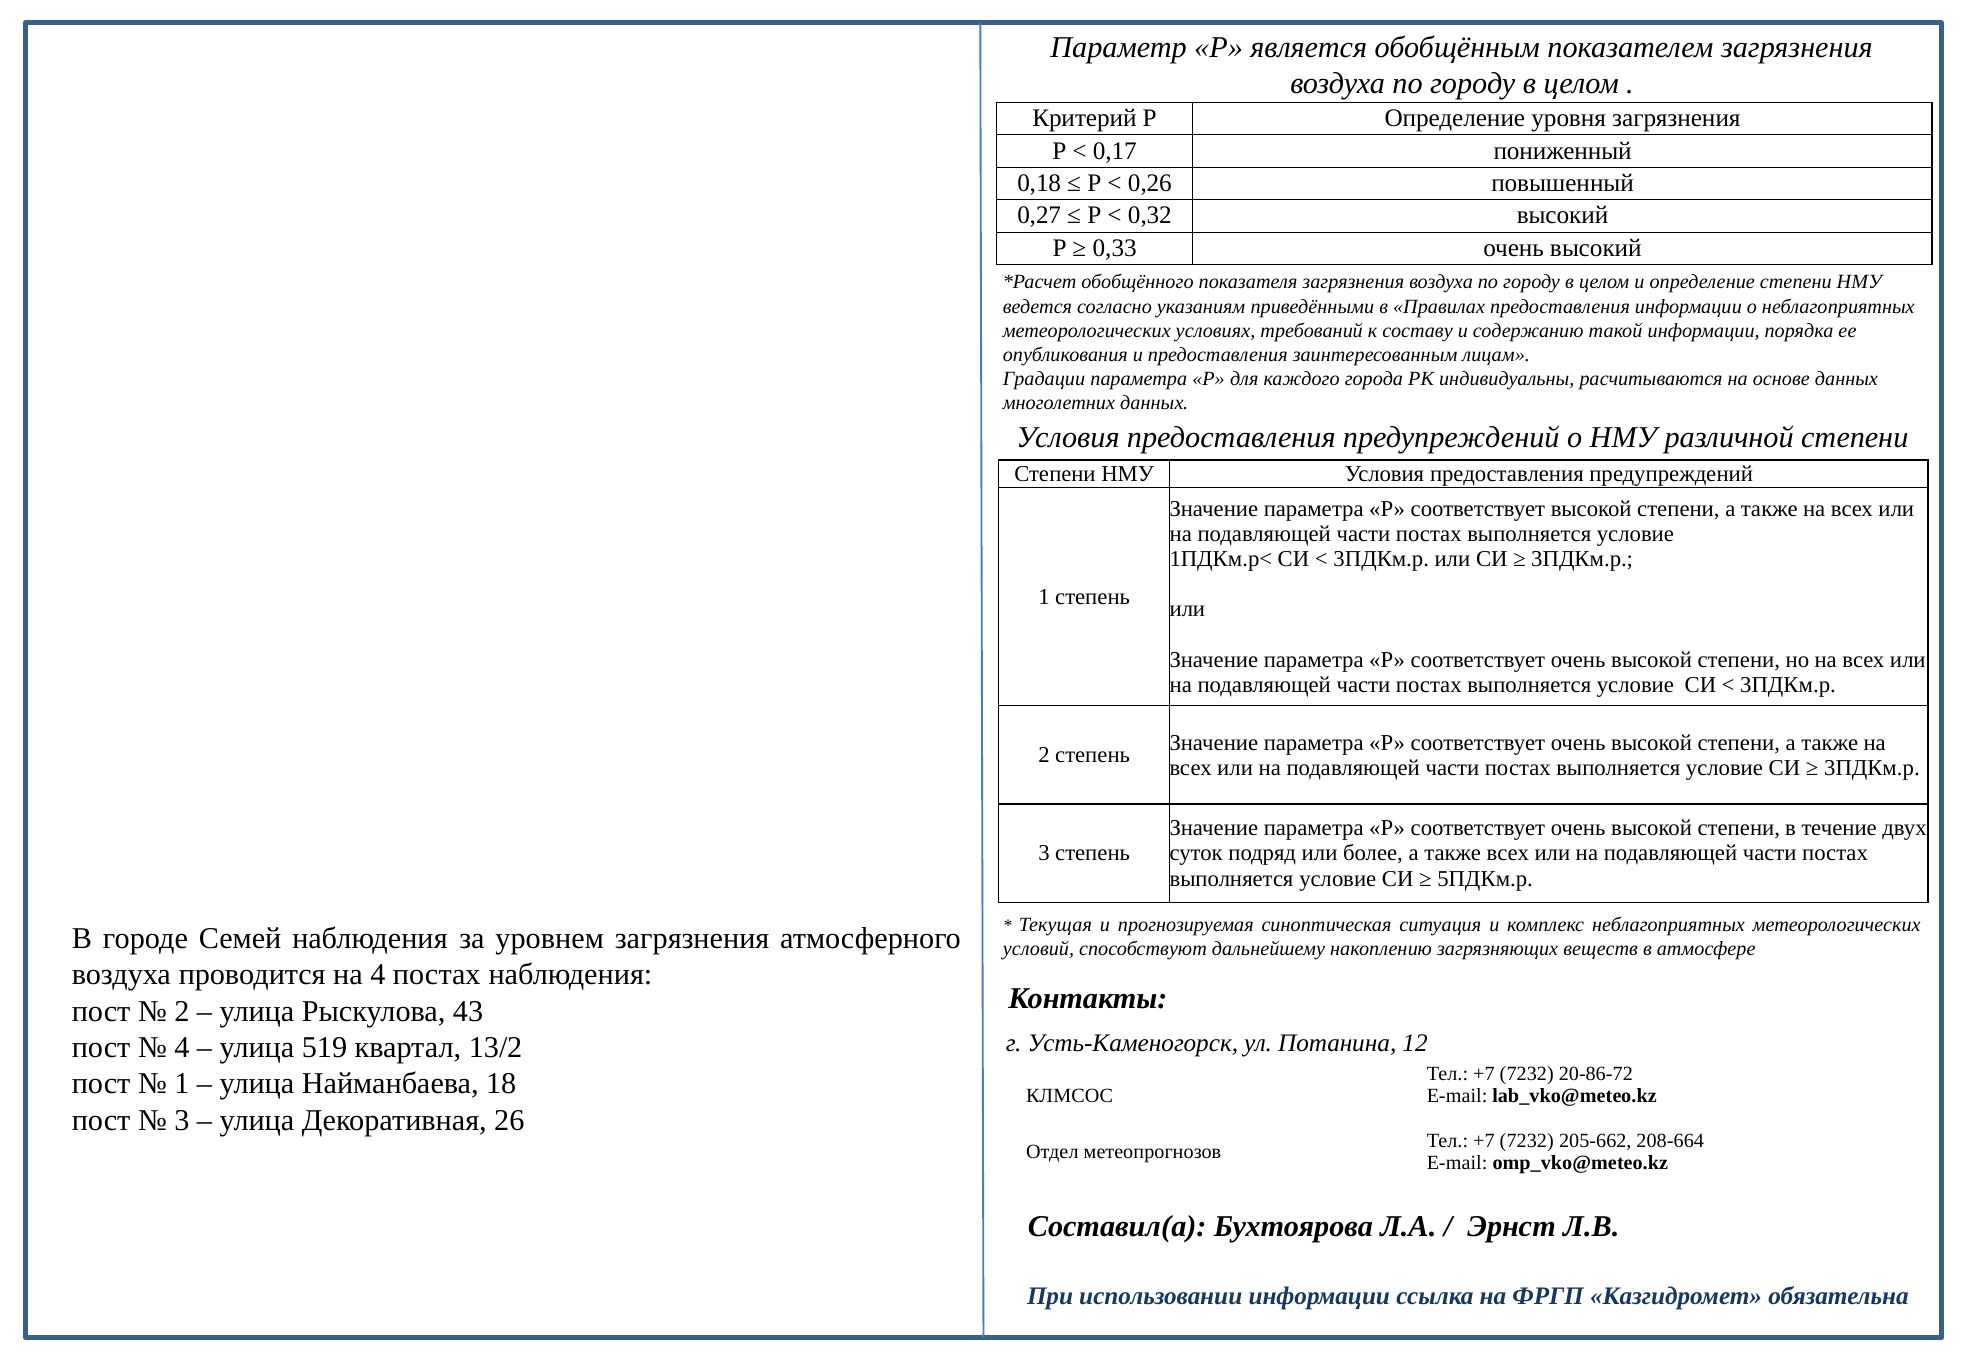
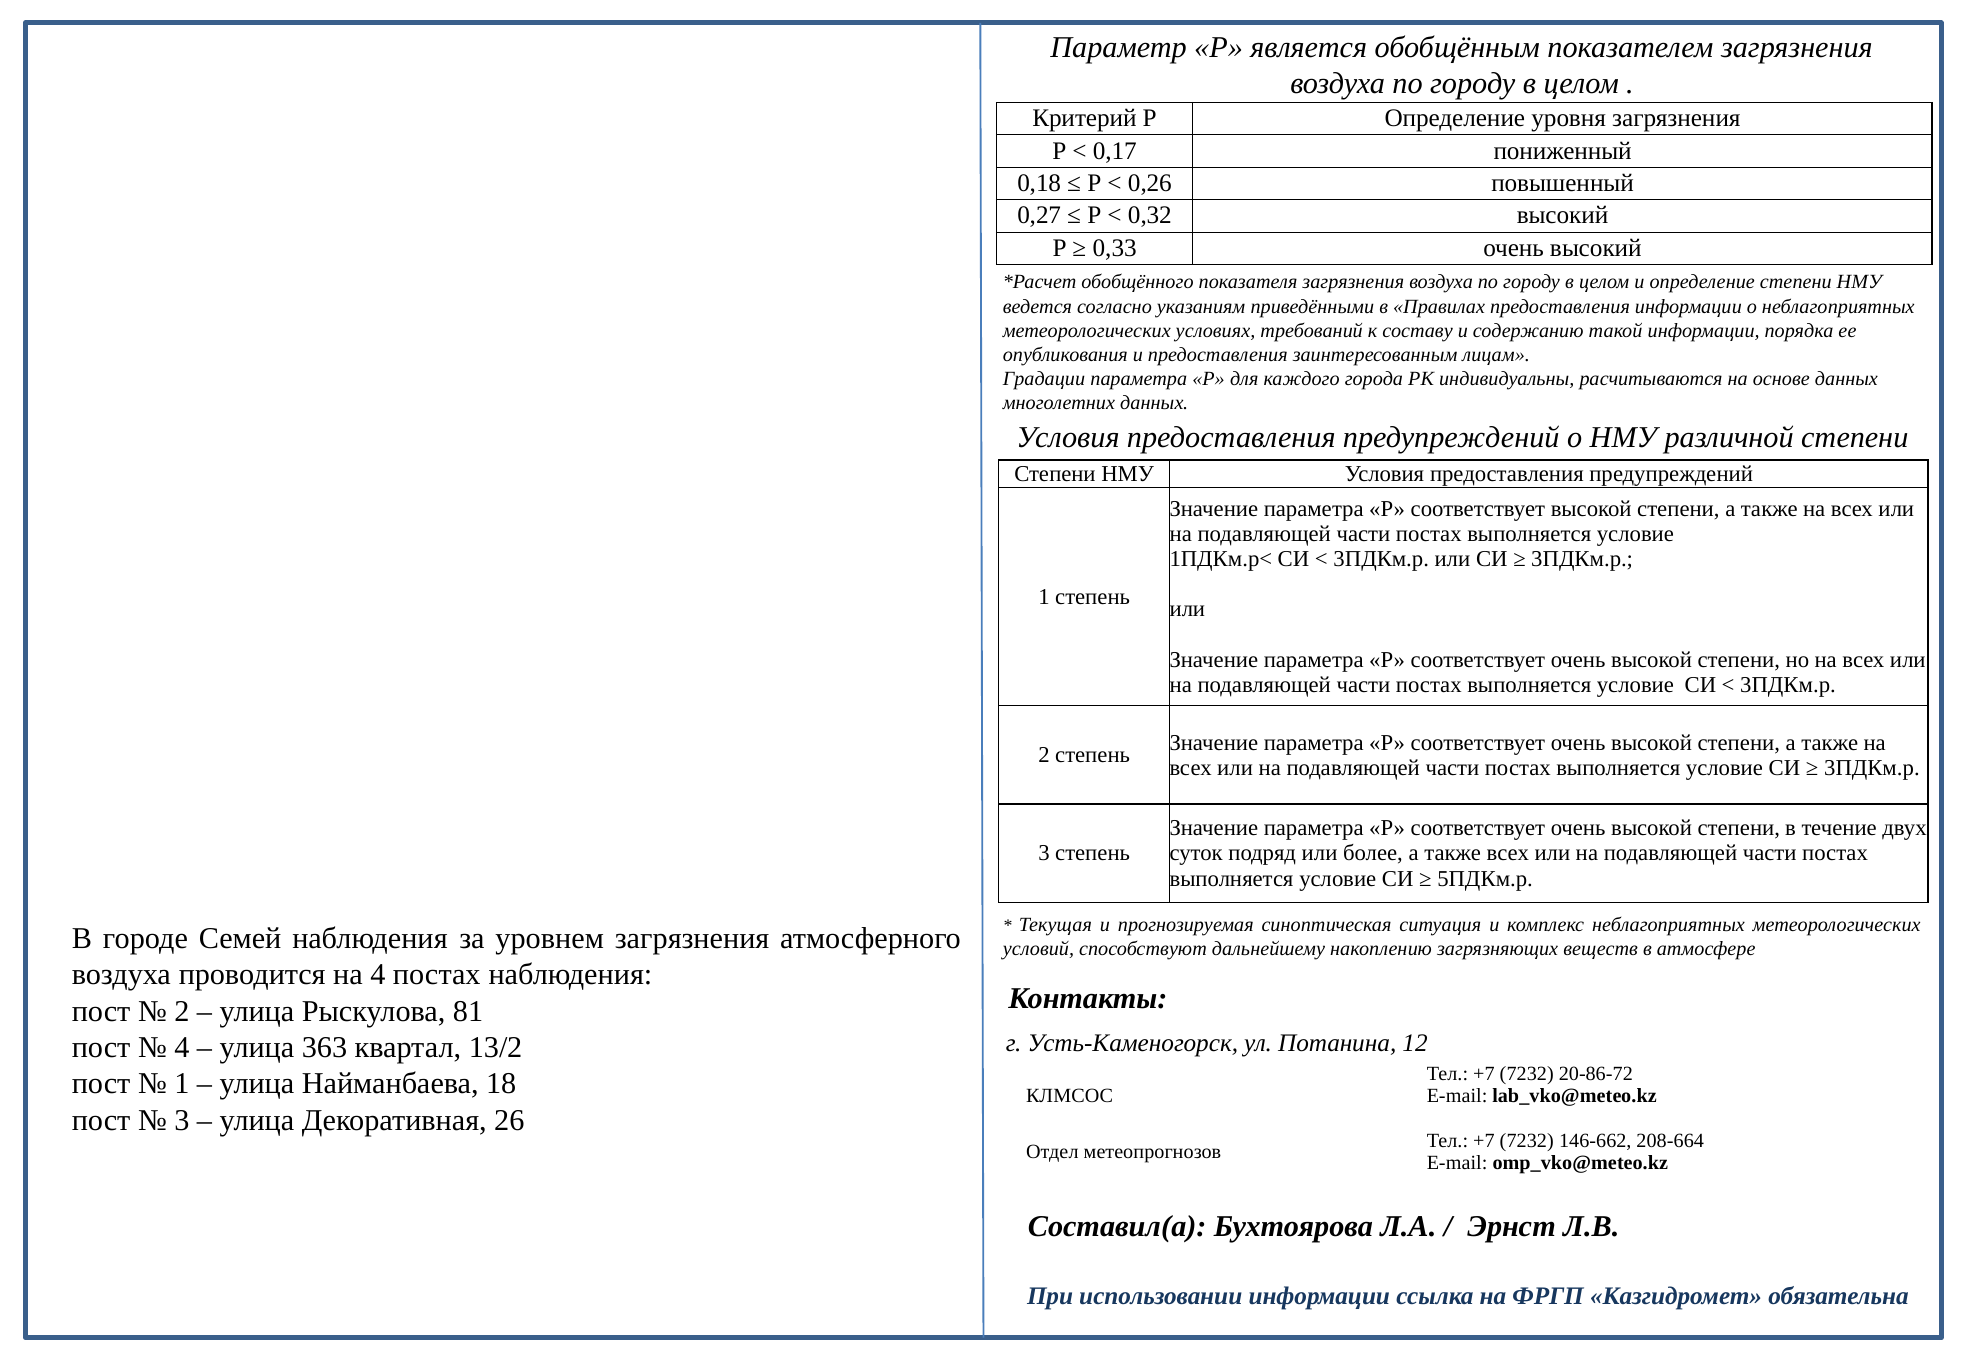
43: 43 -> 81
519: 519 -> 363
205-662: 205-662 -> 146-662
